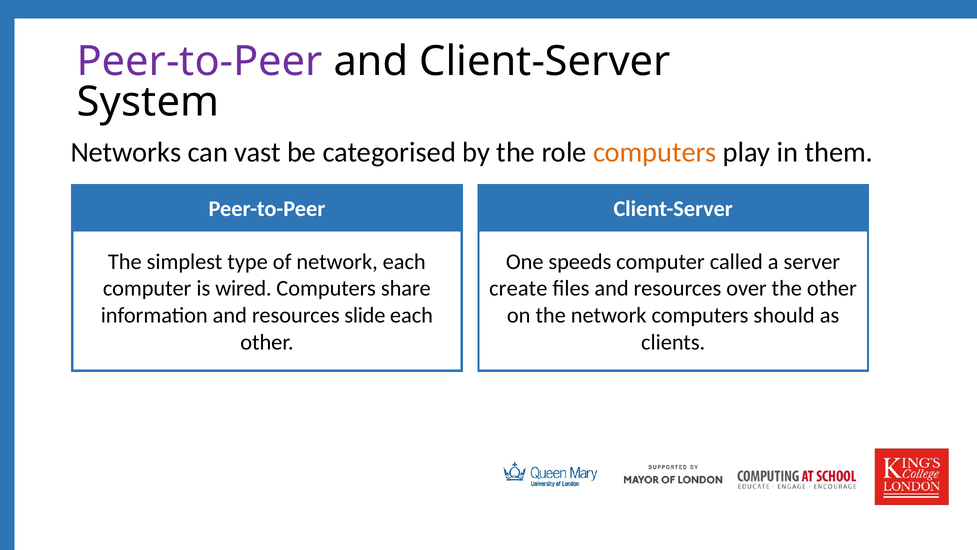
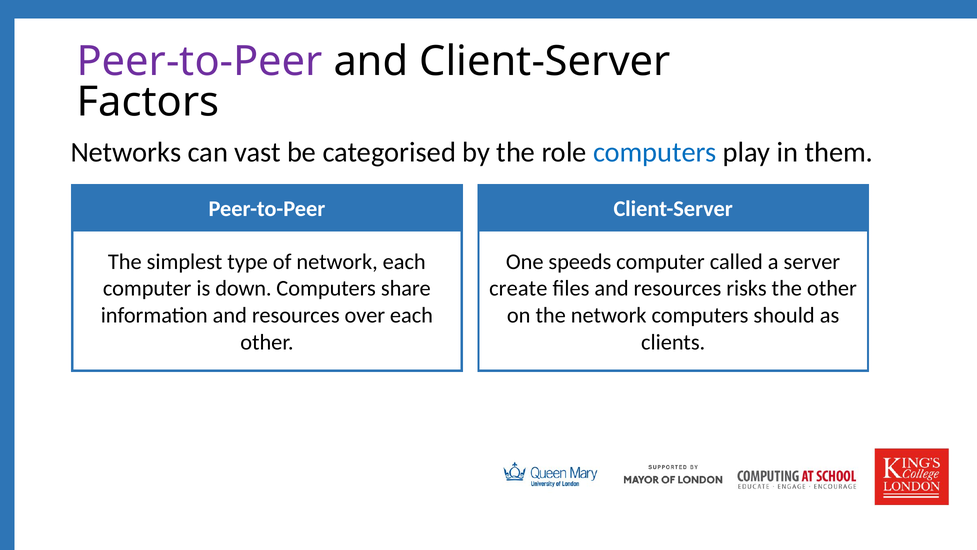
System: System -> Factors
computers at (655, 152) colour: orange -> blue
wired: wired -> down
over: over -> risks
slide: slide -> over
